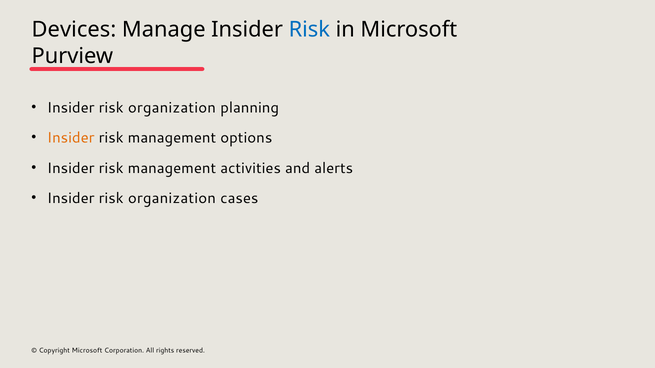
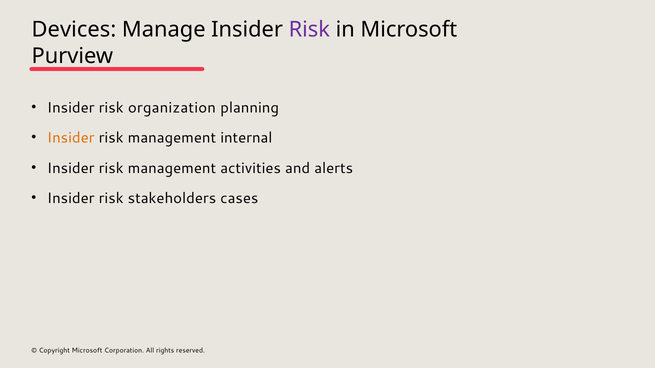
Risk at (309, 30) colour: blue -> purple
options: options -> internal
organization at (172, 199): organization -> stakeholders
